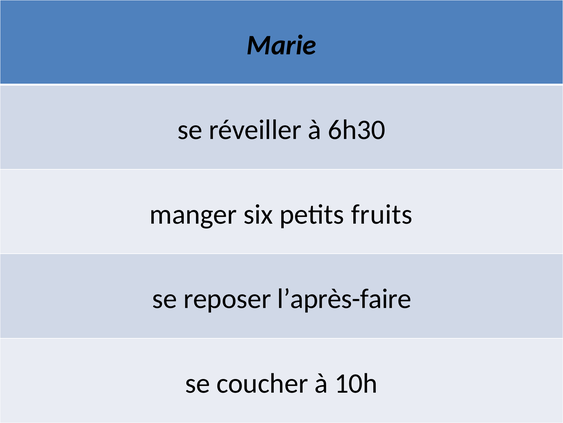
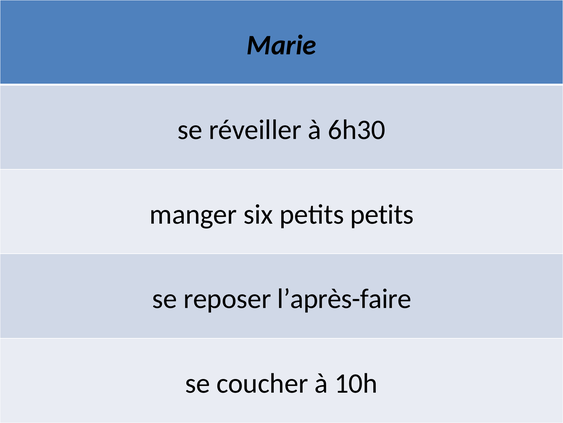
petits fruits: fruits -> petits
